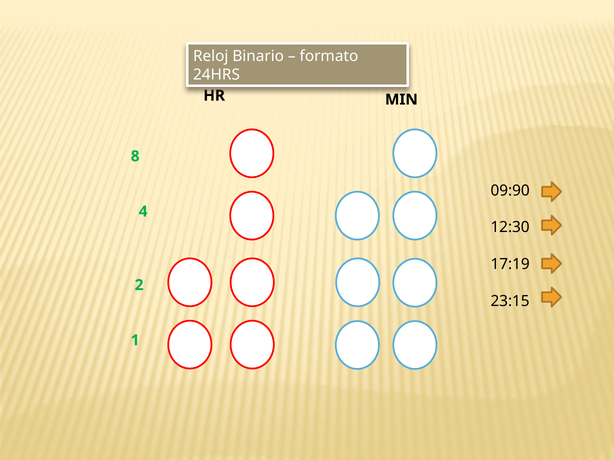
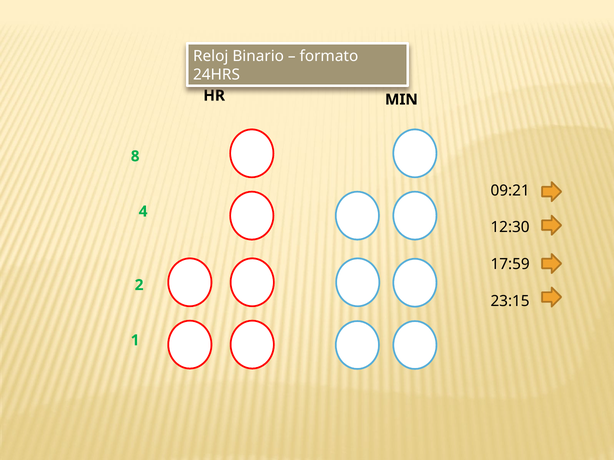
09:90: 09:90 -> 09:21
17:19: 17:19 -> 17:59
